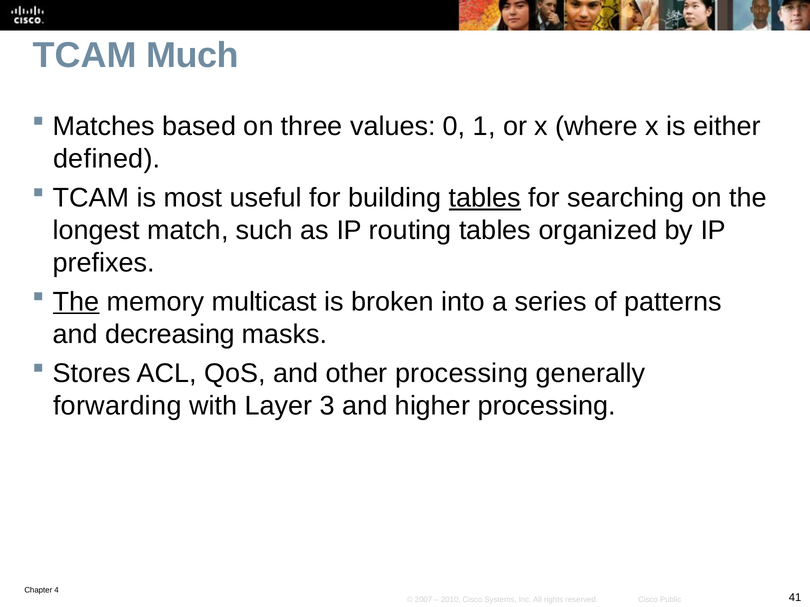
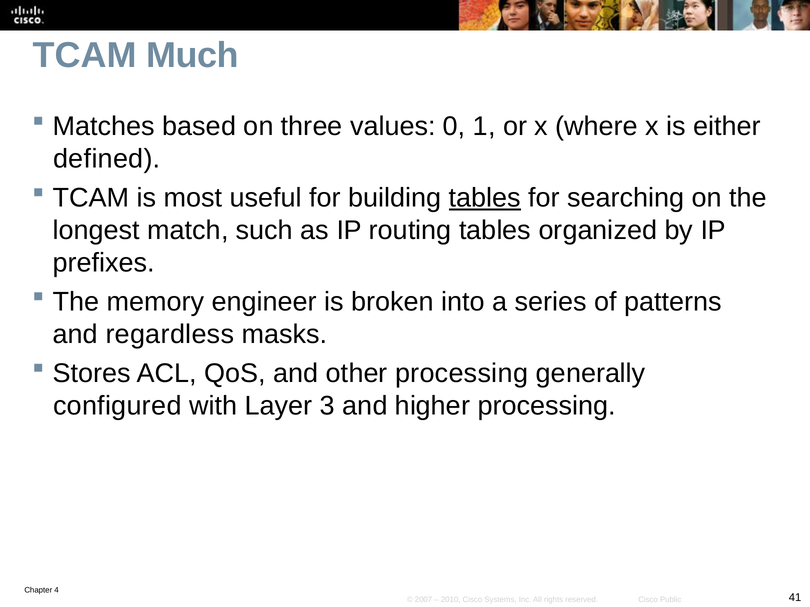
The at (76, 302) underline: present -> none
multicast: multicast -> engineer
decreasing: decreasing -> regardless
forwarding: forwarding -> configured
